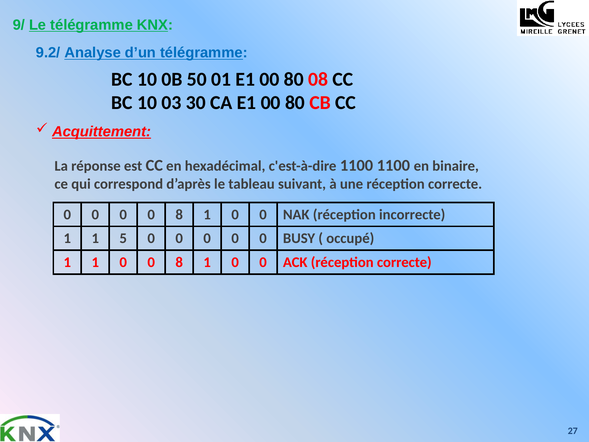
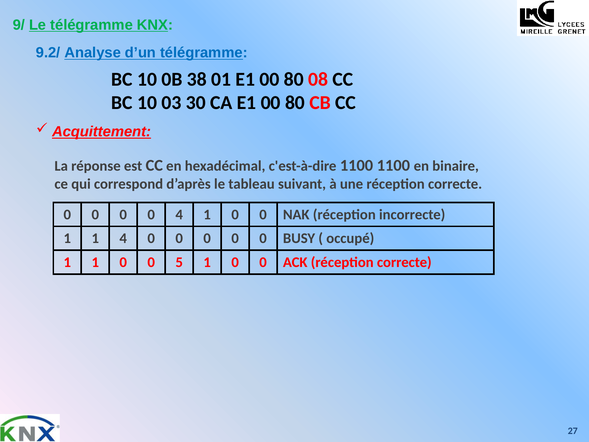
50: 50 -> 38
0 0 0 8: 8 -> 4
1 5: 5 -> 4
1 0 0 8: 8 -> 5
